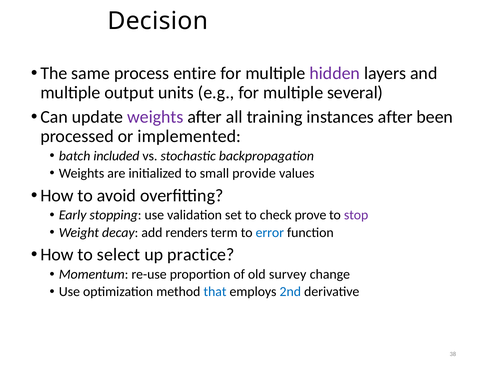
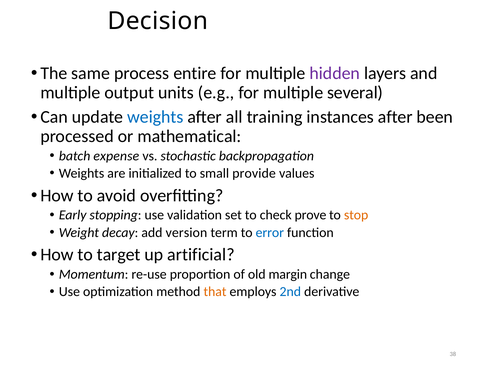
weights at (155, 117) colour: purple -> blue
implemented: implemented -> mathematical
included: included -> expense
stop colour: purple -> orange
renders: renders -> version
select: select -> target
practice: practice -> artificial
survey: survey -> margin
that colour: blue -> orange
